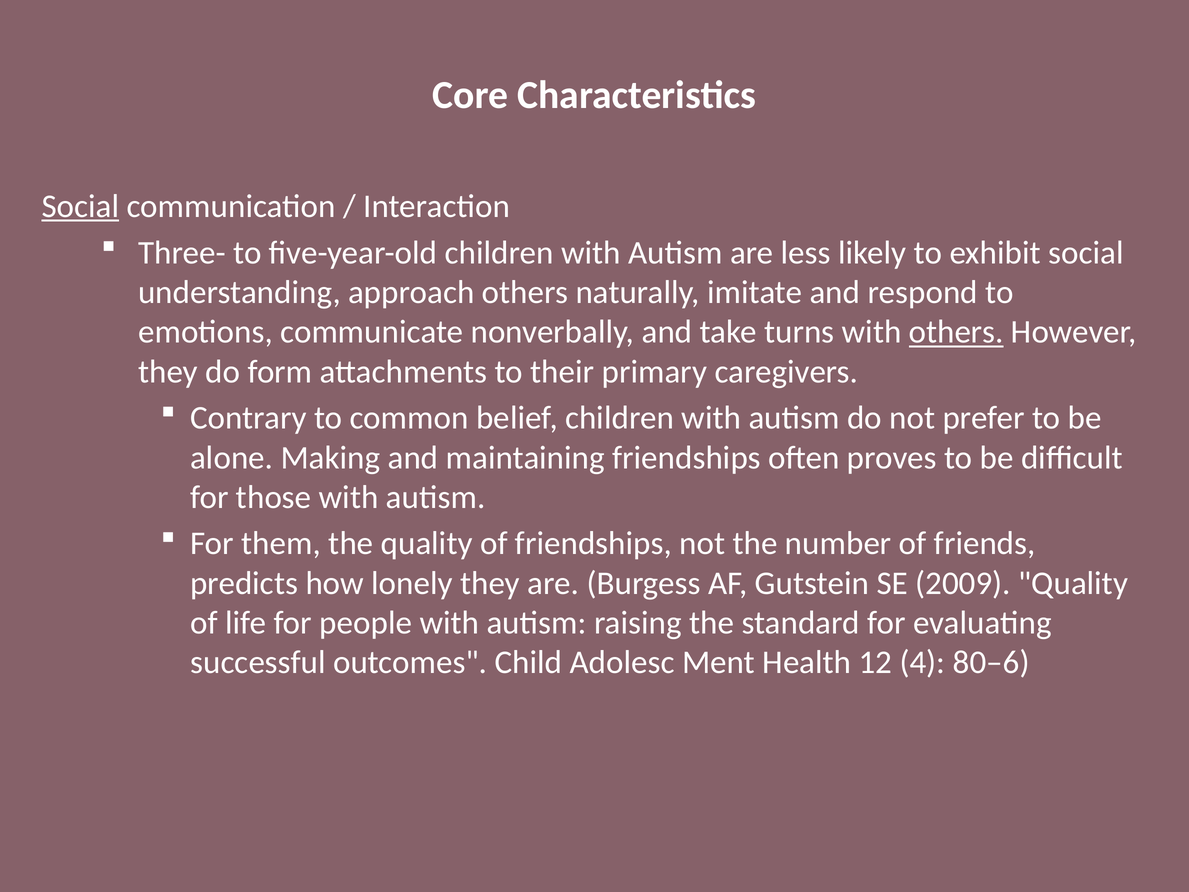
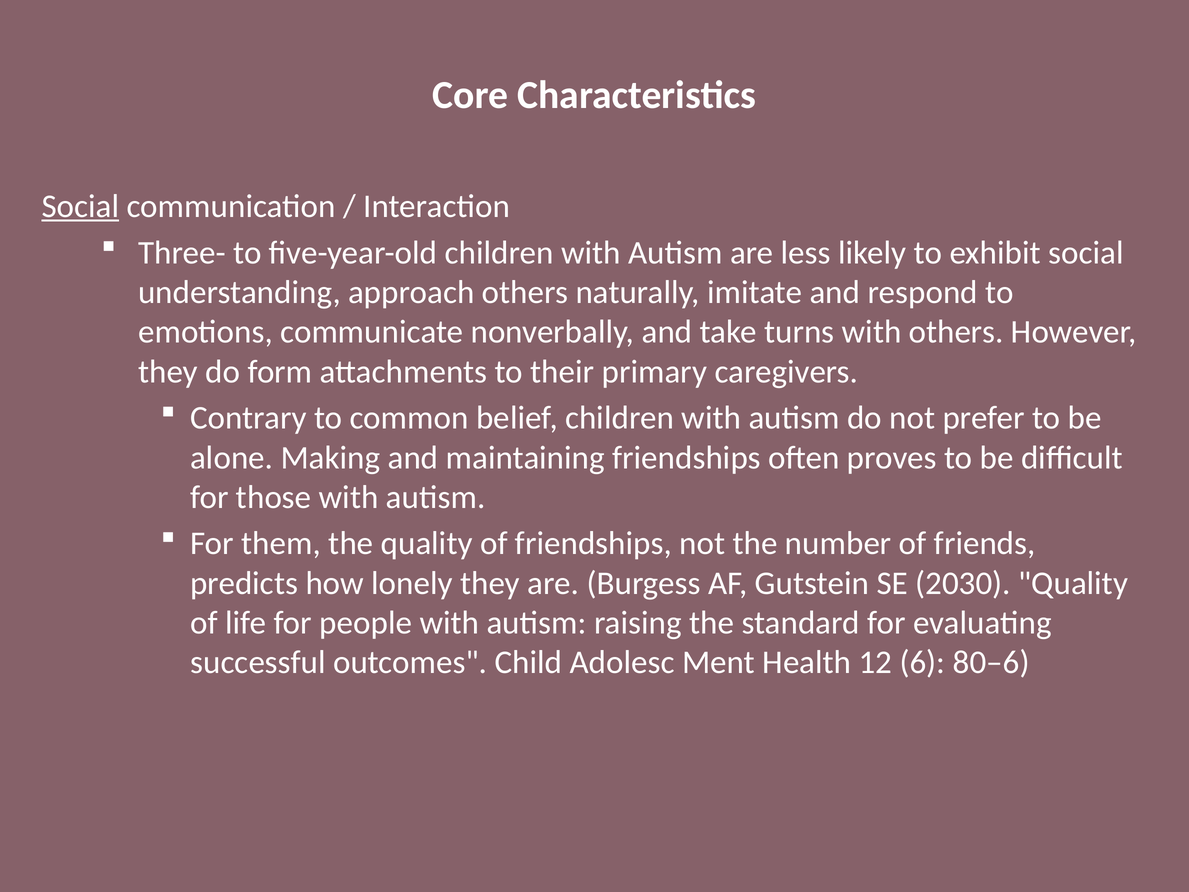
others at (956, 332) underline: present -> none
2009: 2009 -> 2030
4: 4 -> 6
